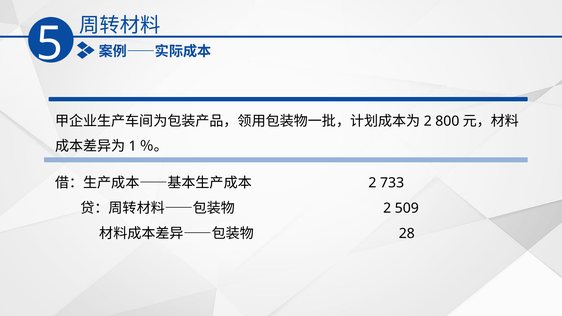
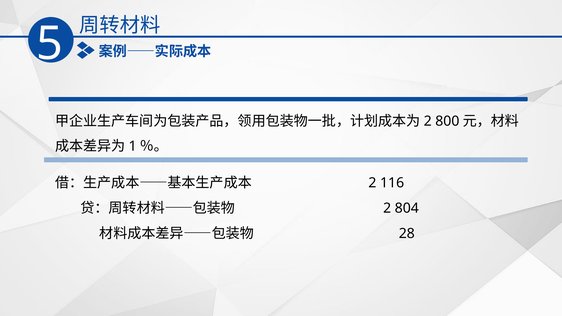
733: 733 -> 116
509: 509 -> 804
